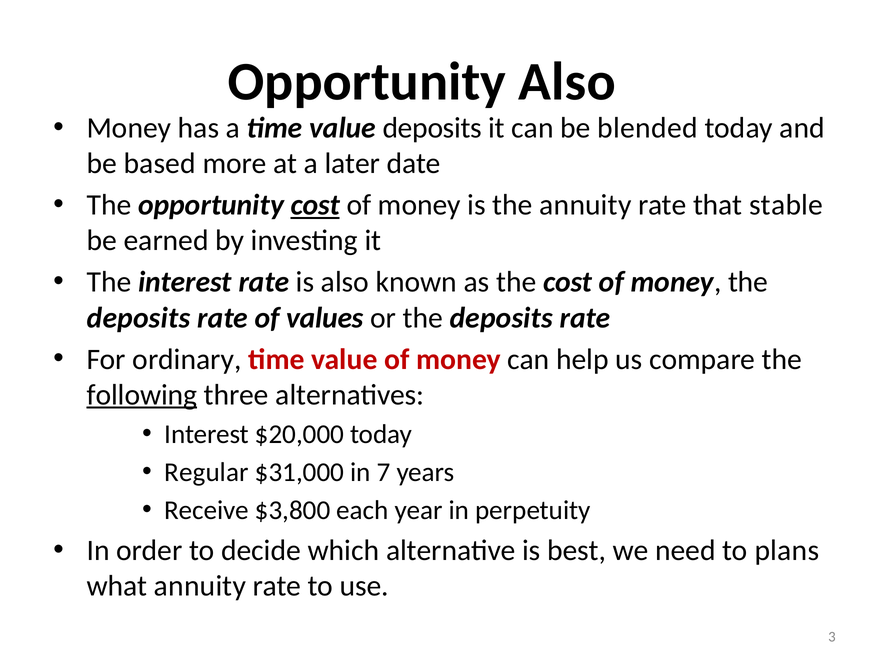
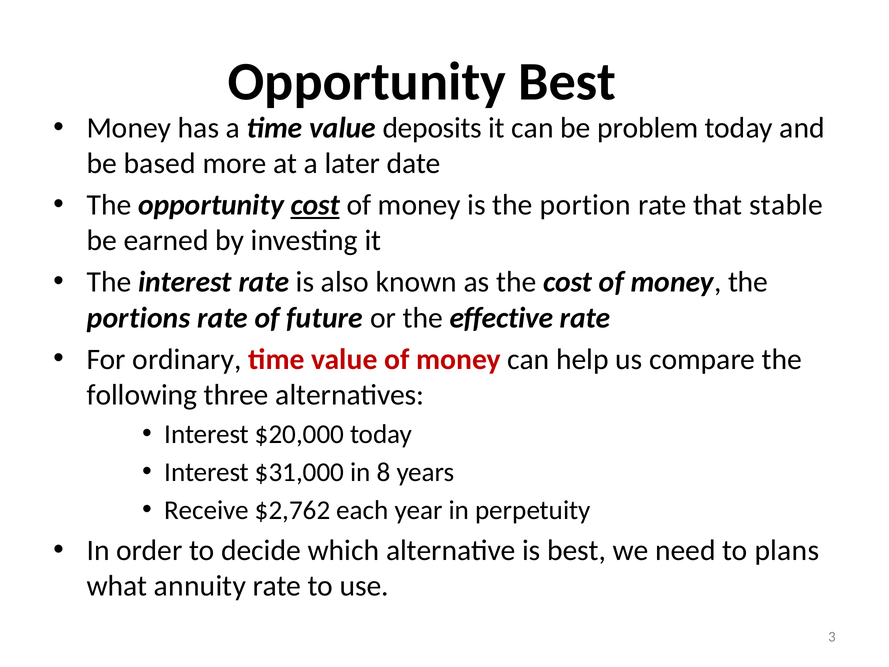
Opportunity Also: Also -> Best
blended: blended -> problem
the annuity: annuity -> portion
deposits at (139, 318): deposits -> portions
values: values -> future
or the deposits: deposits -> effective
following underline: present -> none
Regular at (207, 472): Regular -> Interest
7: 7 -> 8
$3,800: $3,800 -> $2,762
